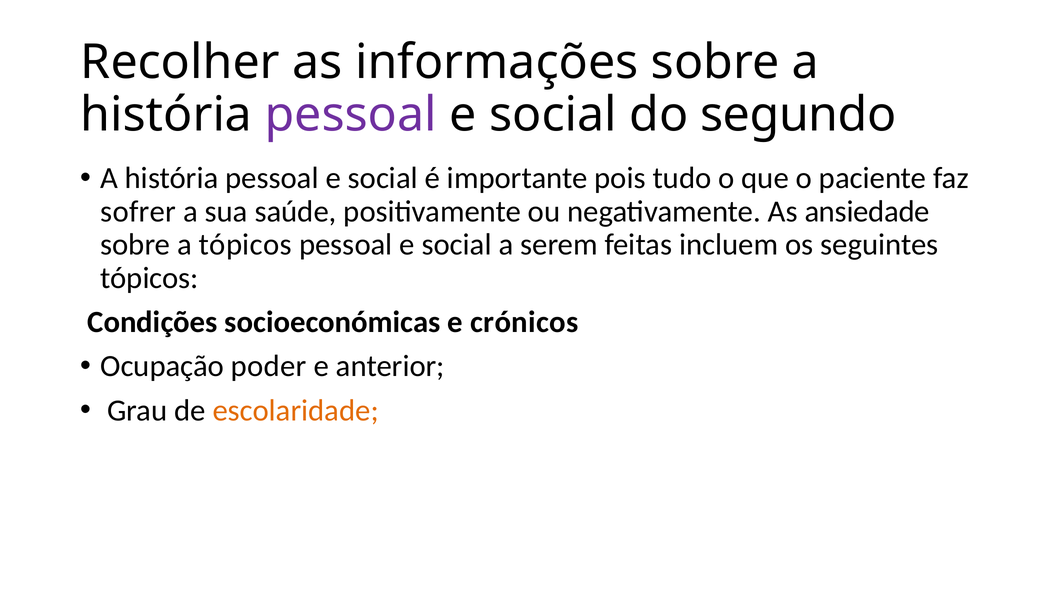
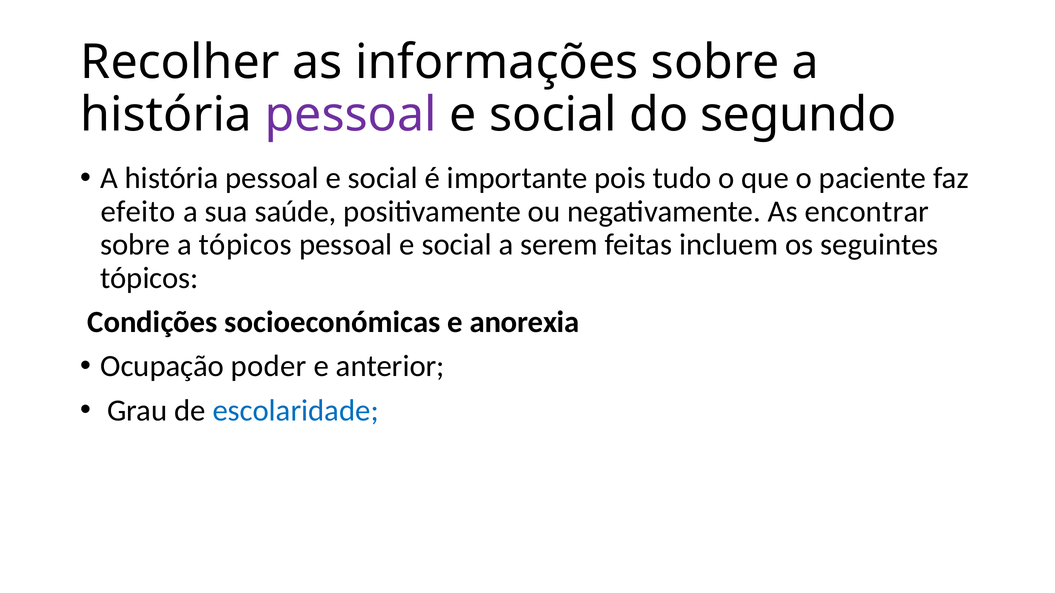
sofrer: sofrer -> efeito
ansiedade: ansiedade -> encontrar
crónicos: crónicos -> anorexia
escolaridade colour: orange -> blue
